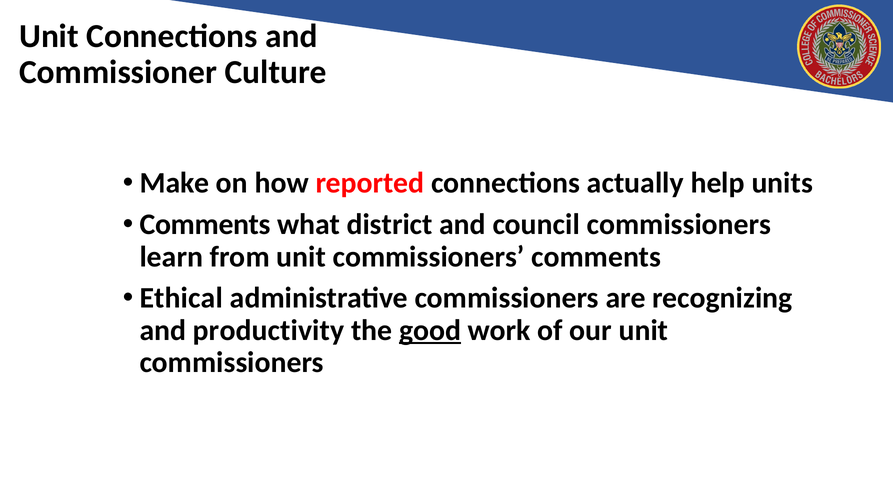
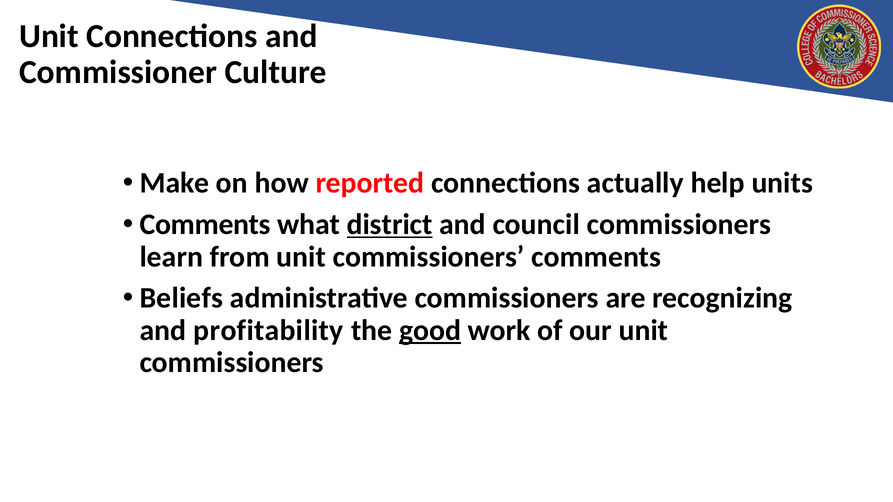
district underline: none -> present
Ethical: Ethical -> Beliefs
productivity: productivity -> profitability
